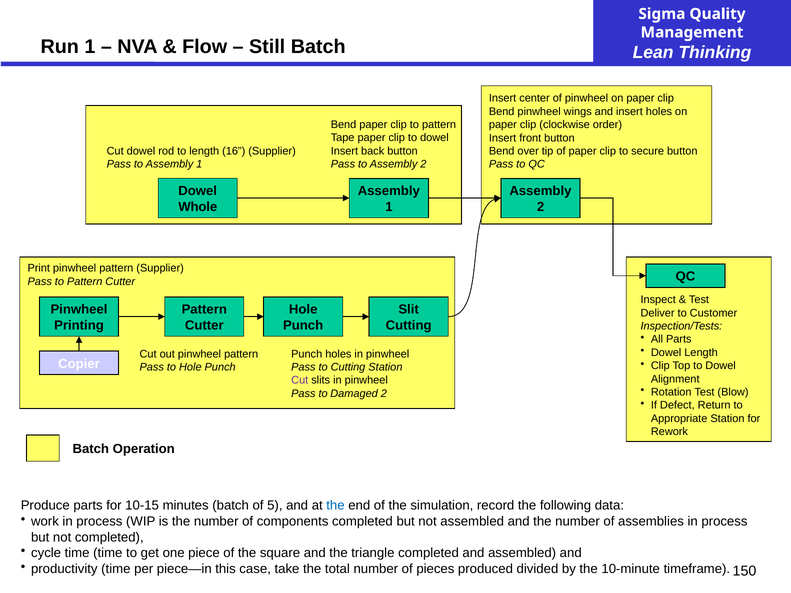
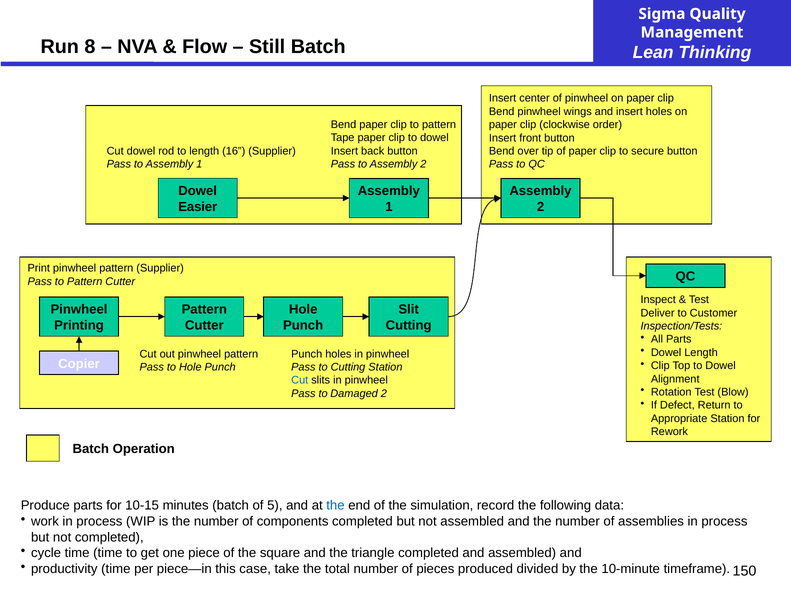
Run 1: 1 -> 8
Whole: Whole -> Easier
Cut at (300, 380) colour: purple -> blue
